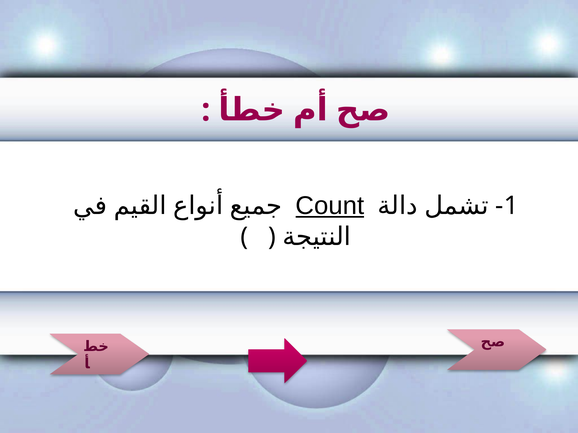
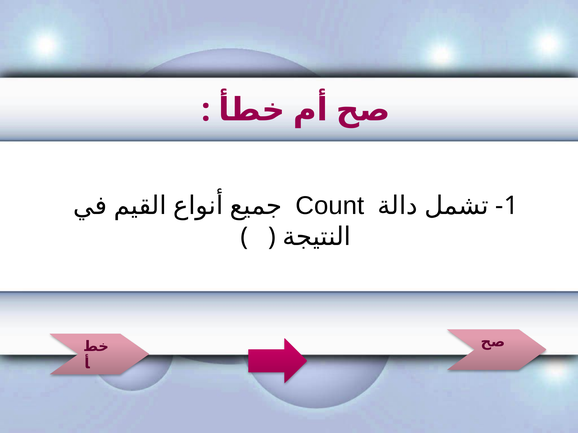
Count underline: present -> none
